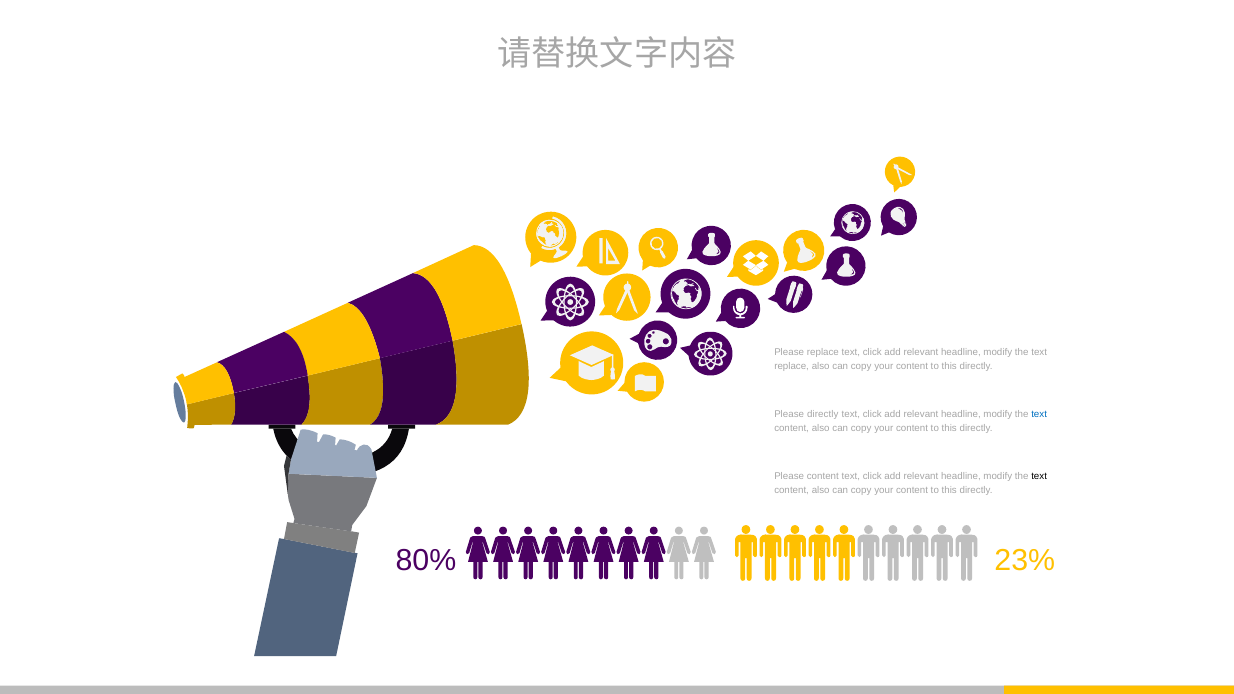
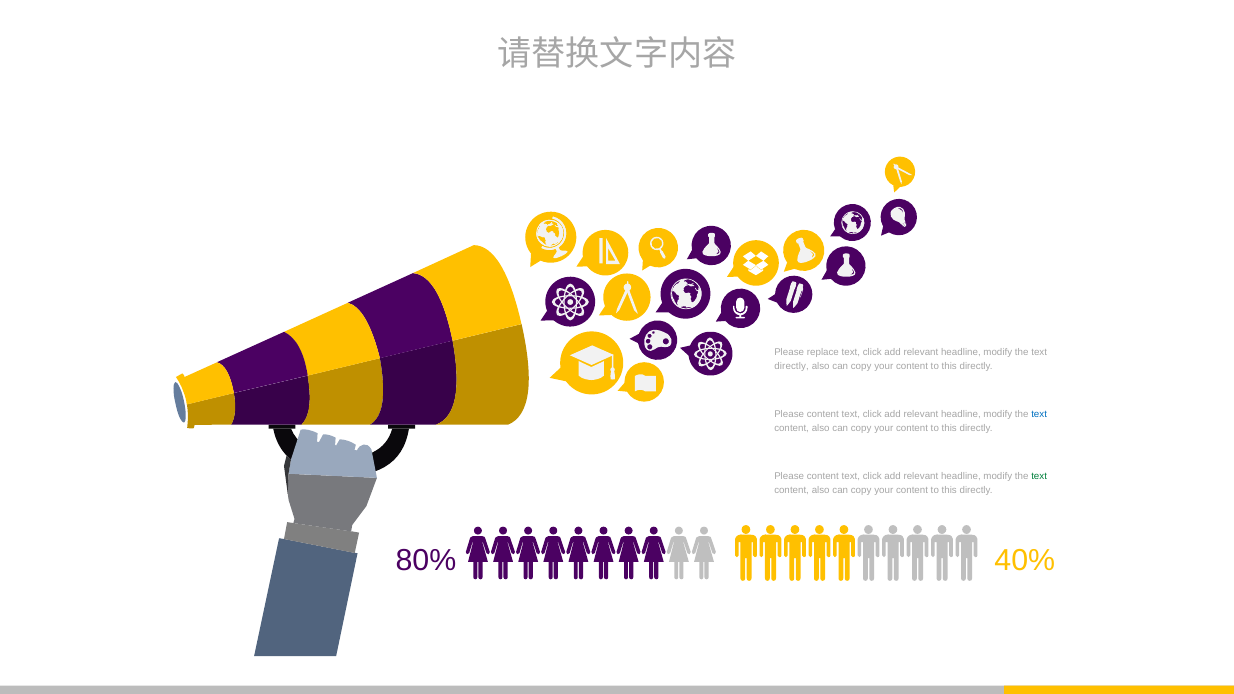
replace at (792, 367): replace -> directly
directly at (823, 415): directly -> content
text at (1039, 477) colour: black -> green
23%: 23% -> 40%
